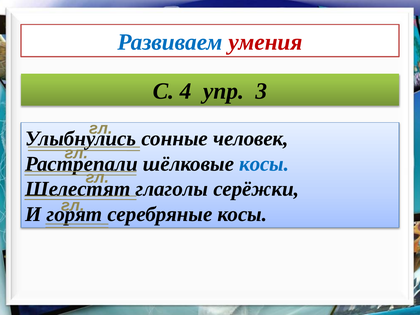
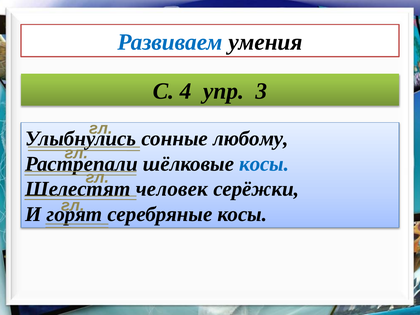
умения colour: red -> black
человек: человек -> любому
глаголы: глаголы -> человек
